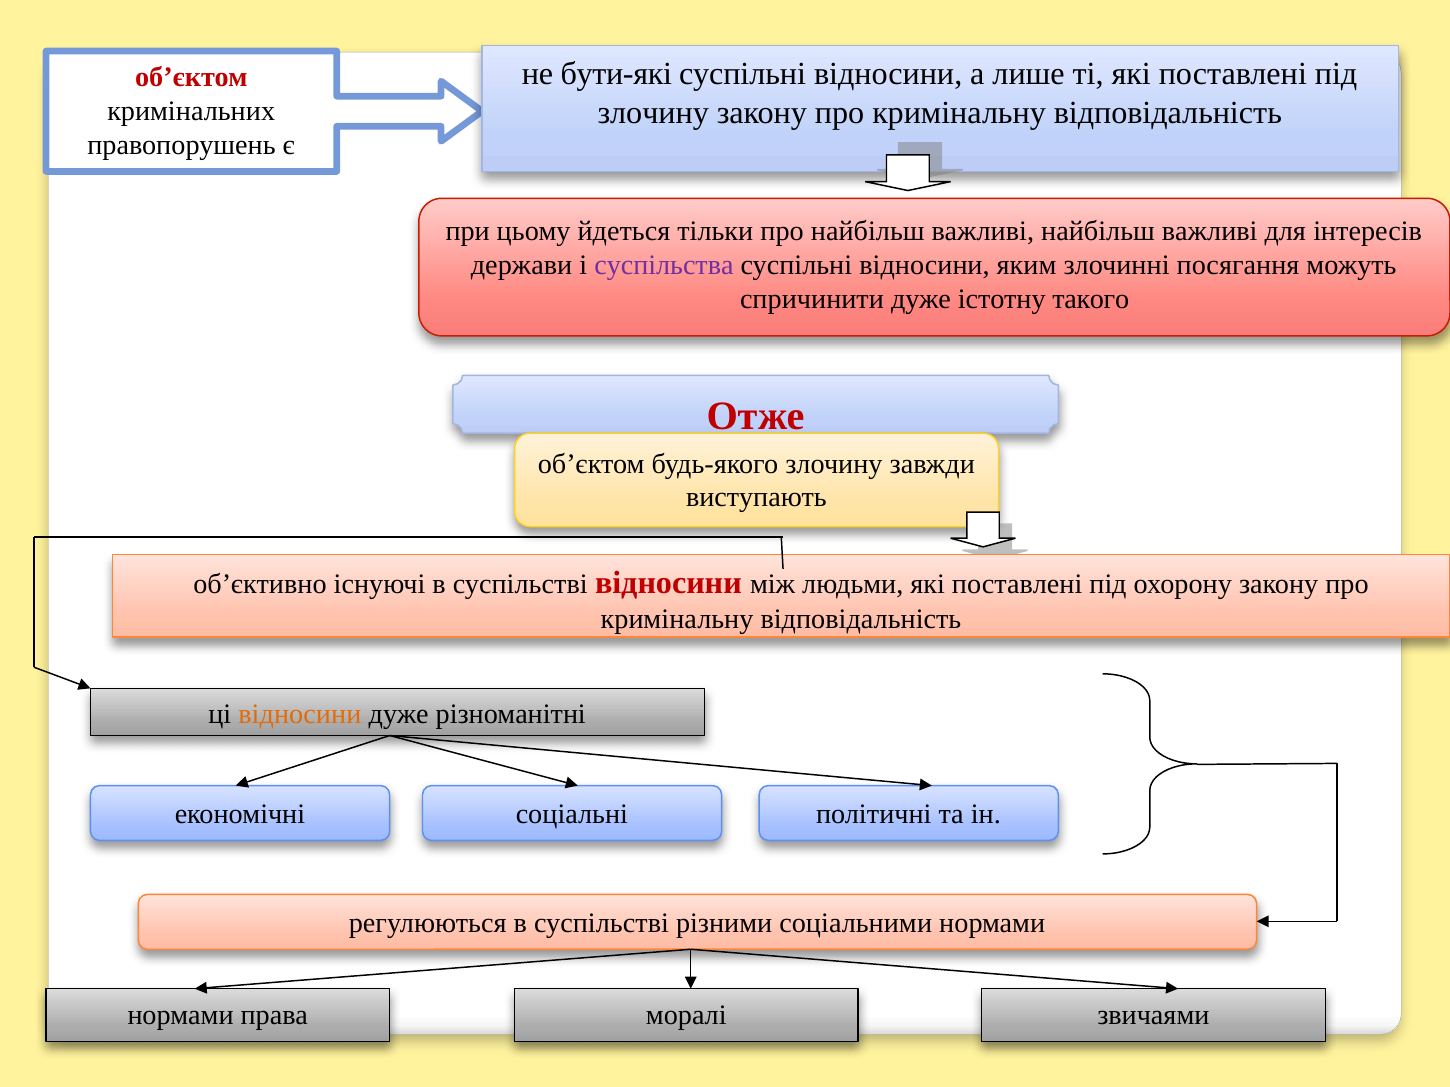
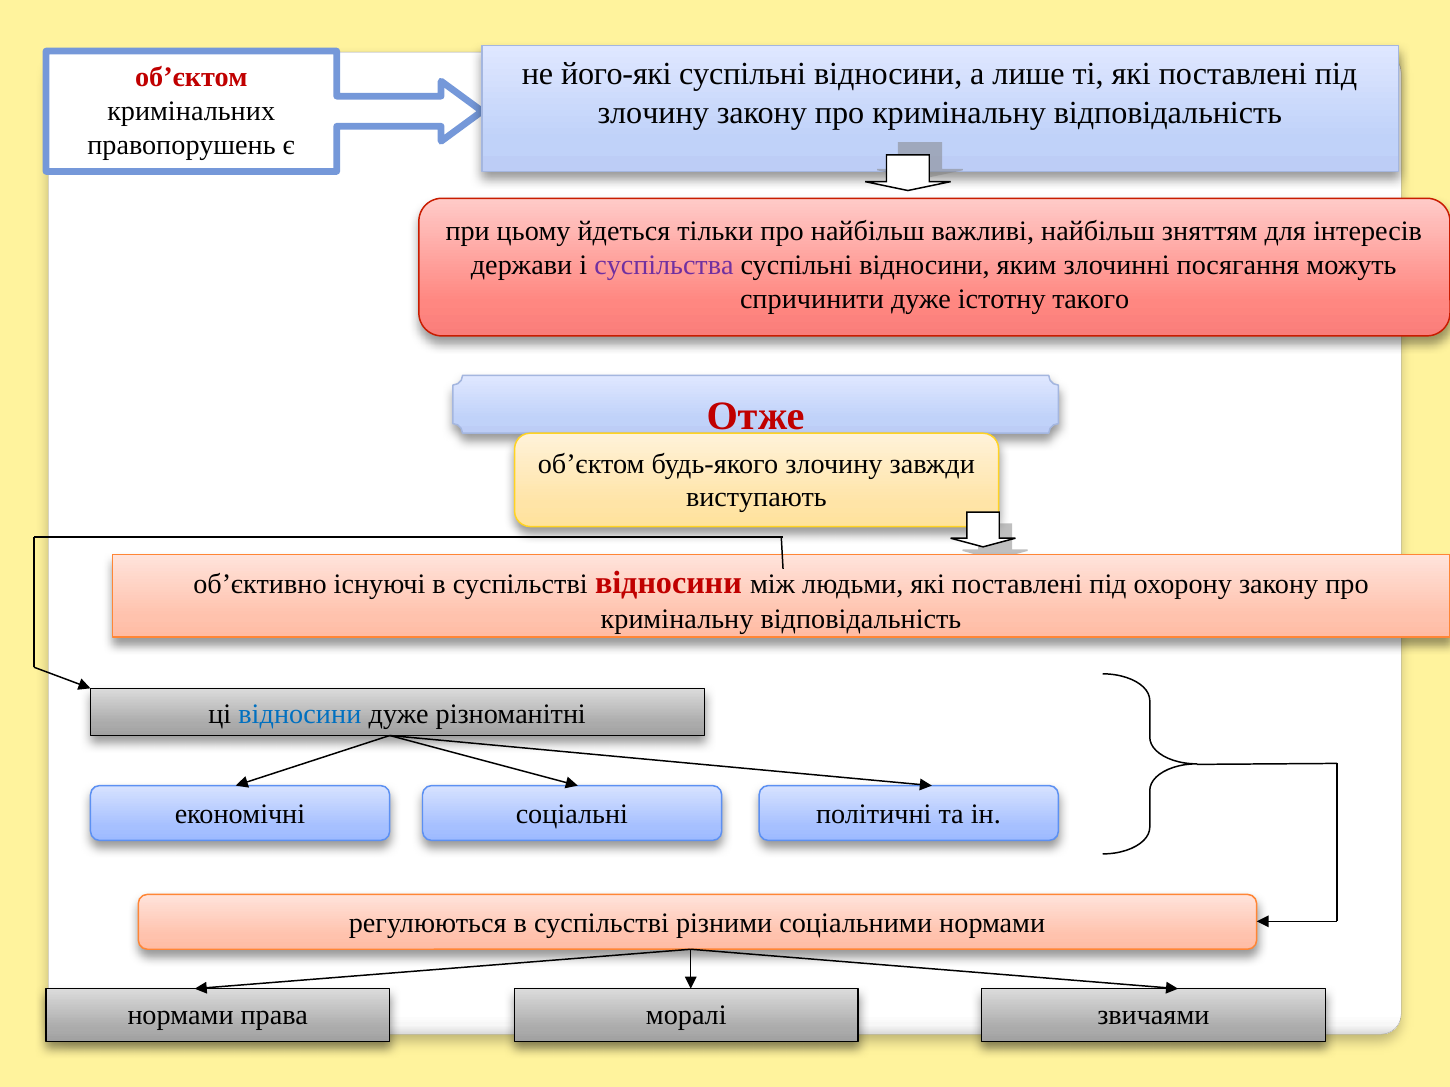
бути-які: бути-які -> його-які
важливі найбільш важливі: важливі -> зняттям
відносини at (300, 715) colour: orange -> blue
